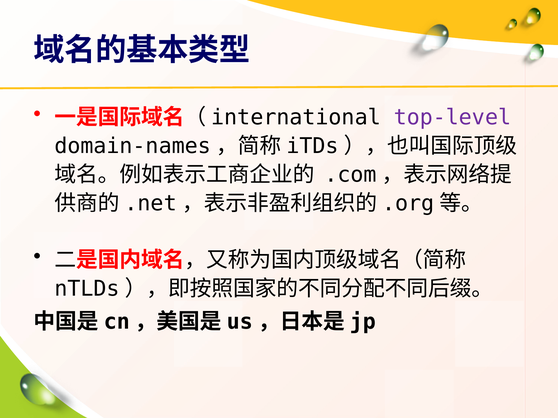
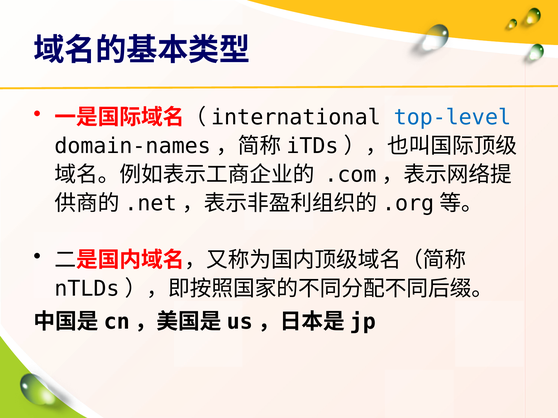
top-level colour: purple -> blue
